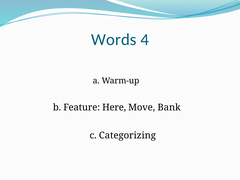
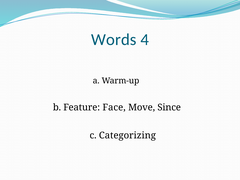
Here: Here -> Face
Bank: Bank -> Since
